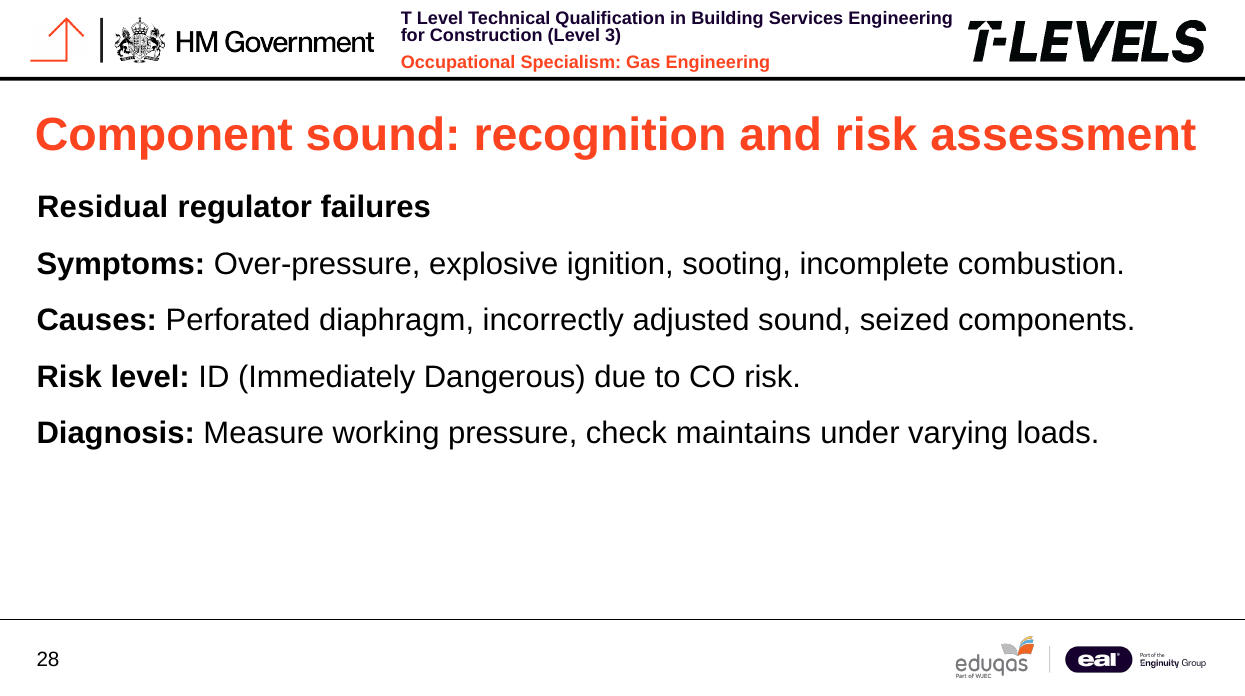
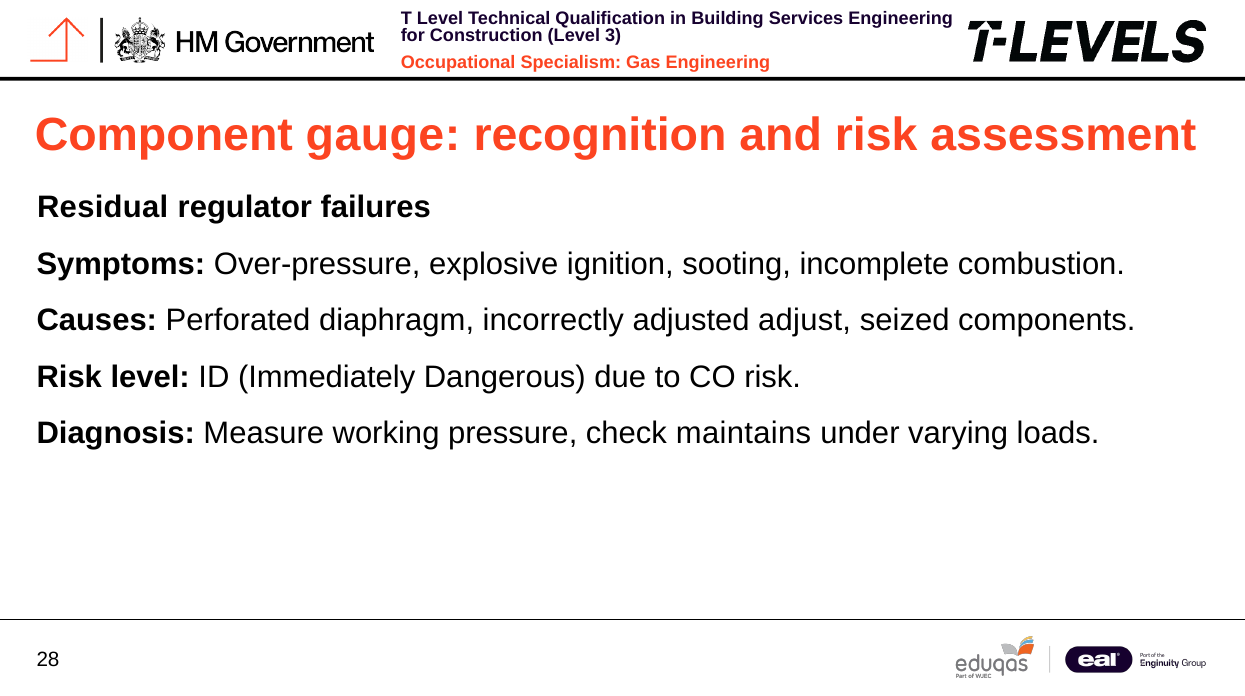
Component sound: sound -> gauge
adjusted sound: sound -> adjust
